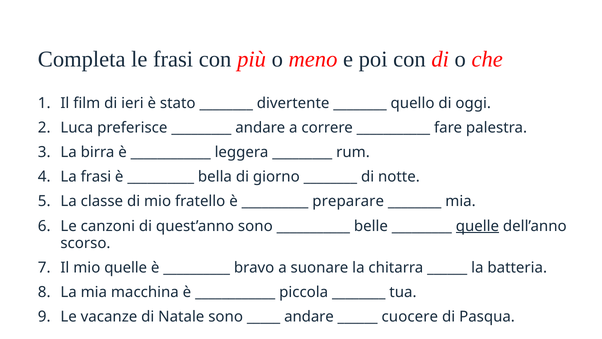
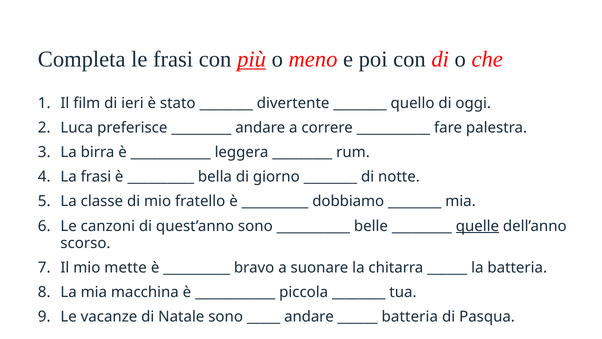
più underline: none -> present
preparare: preparare -> dobbiamo
mio quelle: quelle -> mette
cuocere at (410, 316): cuocere -> batteria
